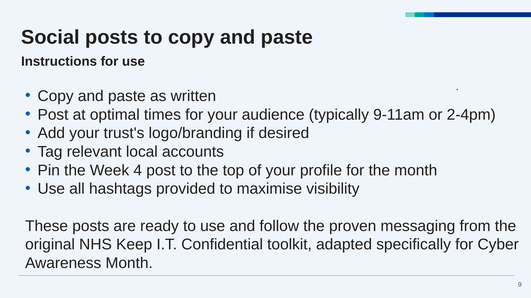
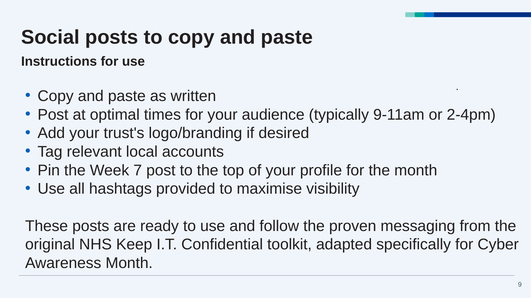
4: 4 -> 7
